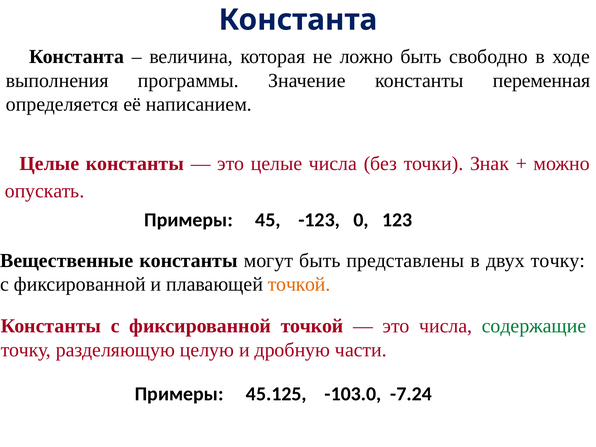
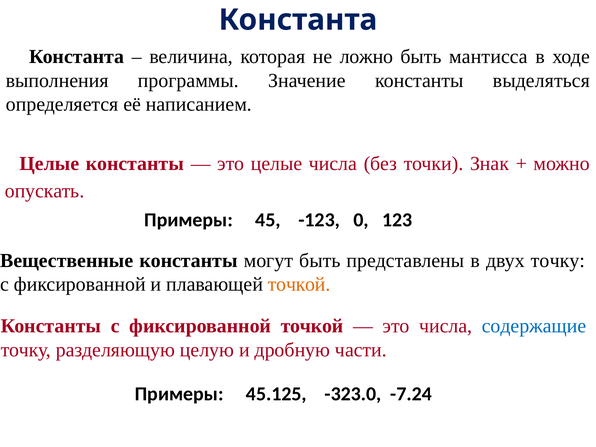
свободно: свободно -> мантисса
переменная: переменная -> выделяться
содержащие colour: green -> blue
-103.0: -103.0 -> -323.0
